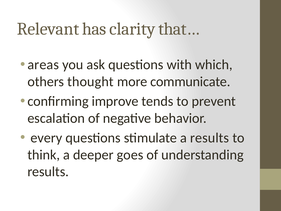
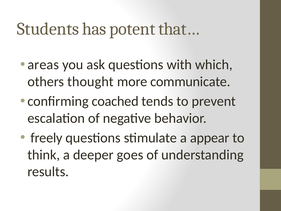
Relevant: Relevant -> Students
clarity: clarity -> potent
improve: improve -> coached
every: every -> freely
a results: results -> appear
